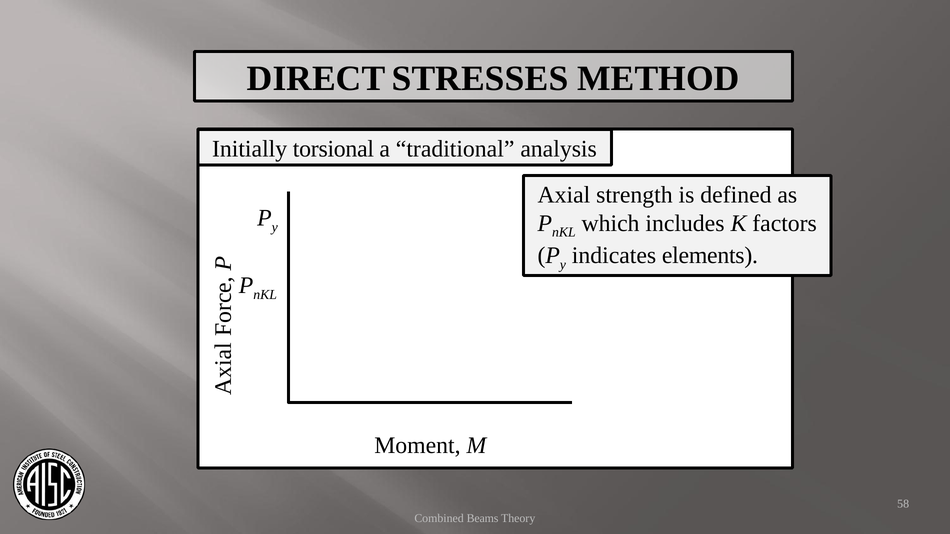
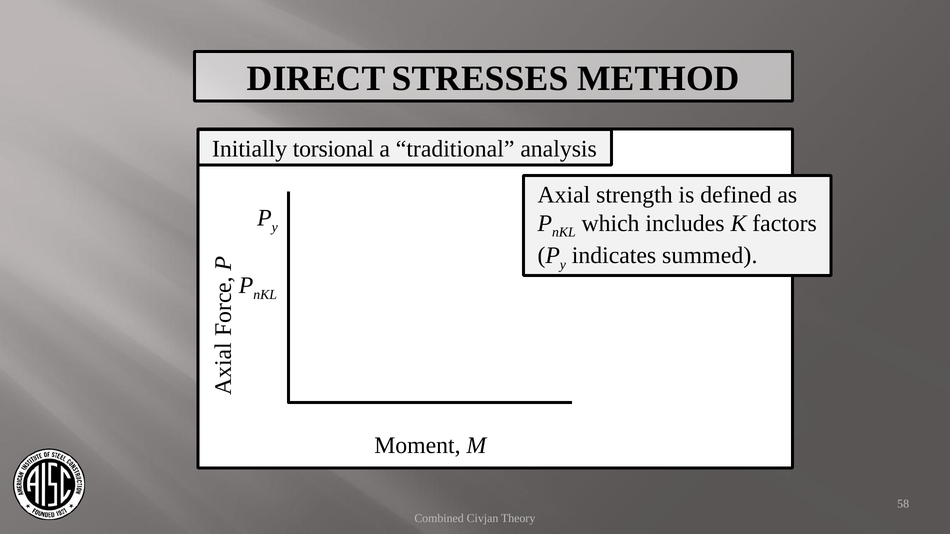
elements: elements -> summed
Beams: Beams -> Civjan
